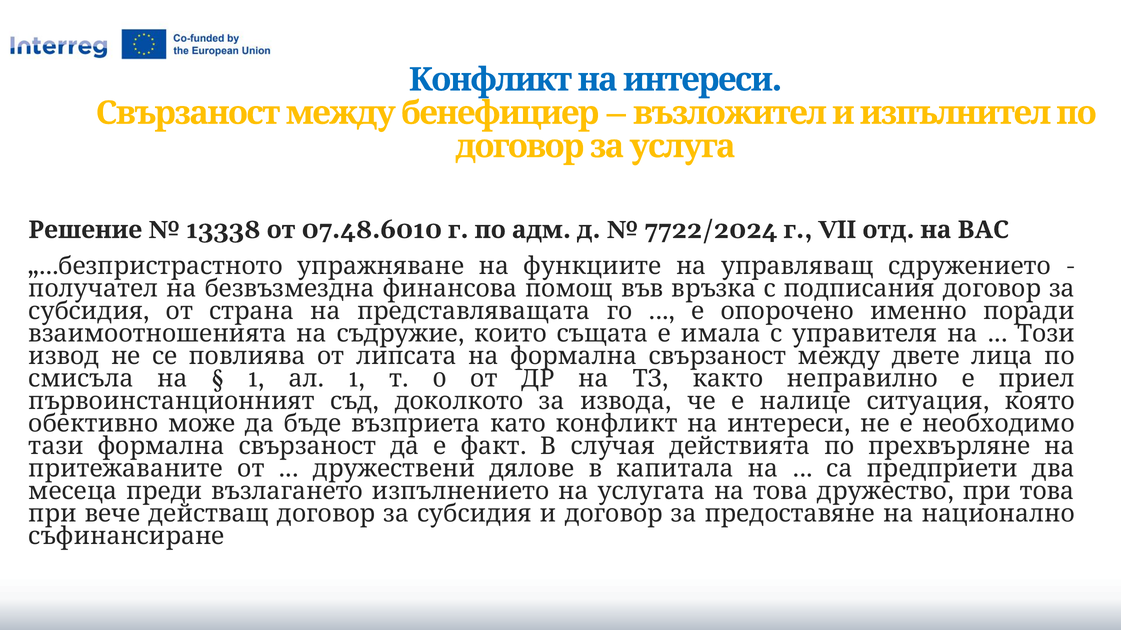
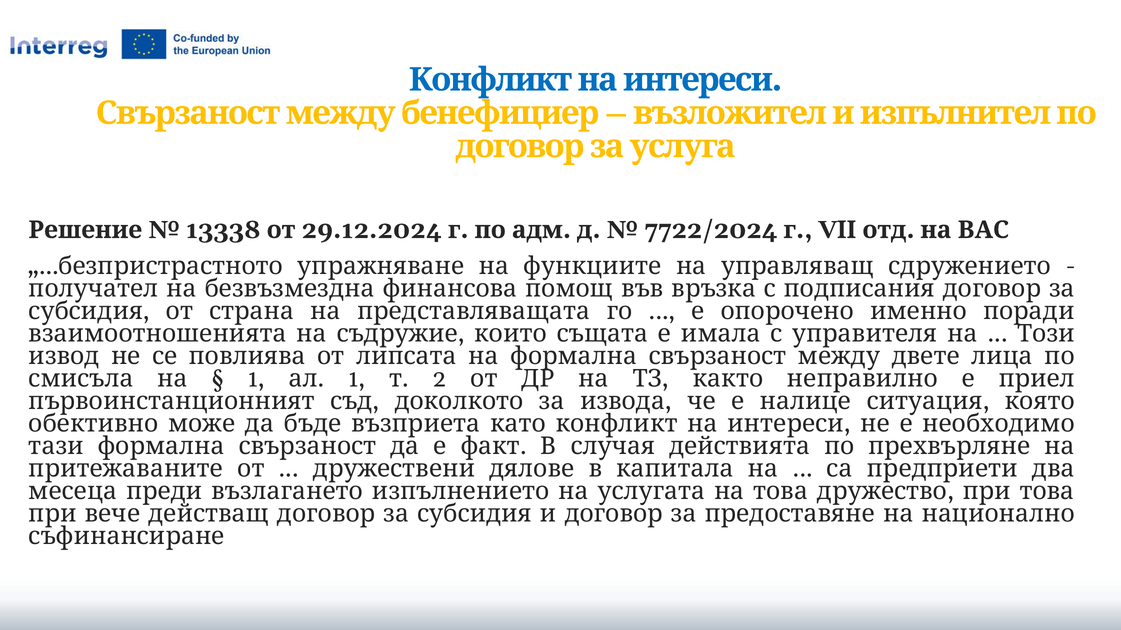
07.48.6010: 07.48.6010 -> 29.12.2024
0: 0 -> 2
